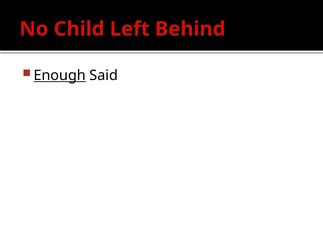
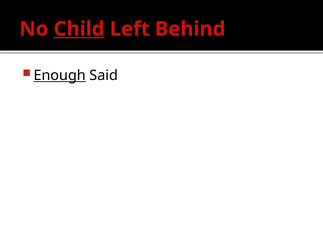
Child underline: none -> present
